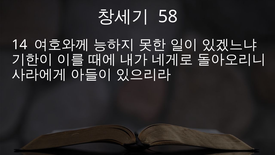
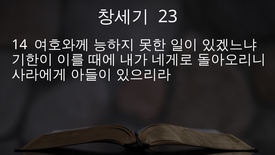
58: 58 -> 23
